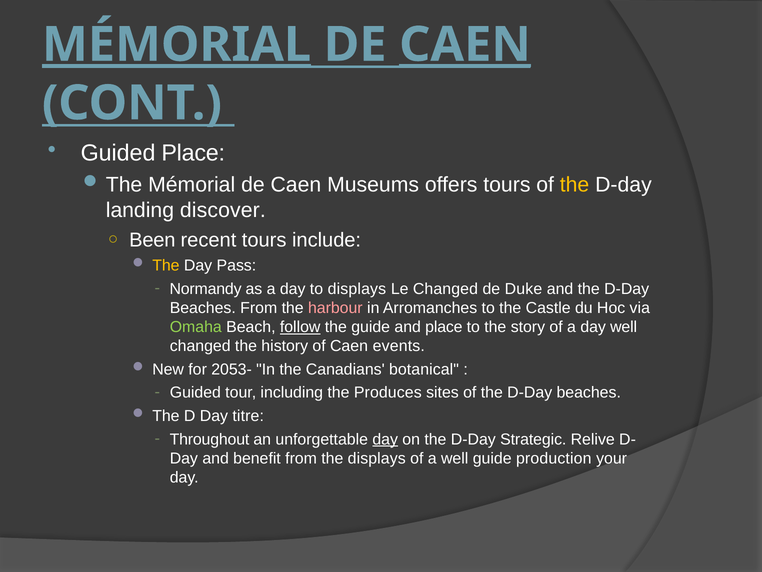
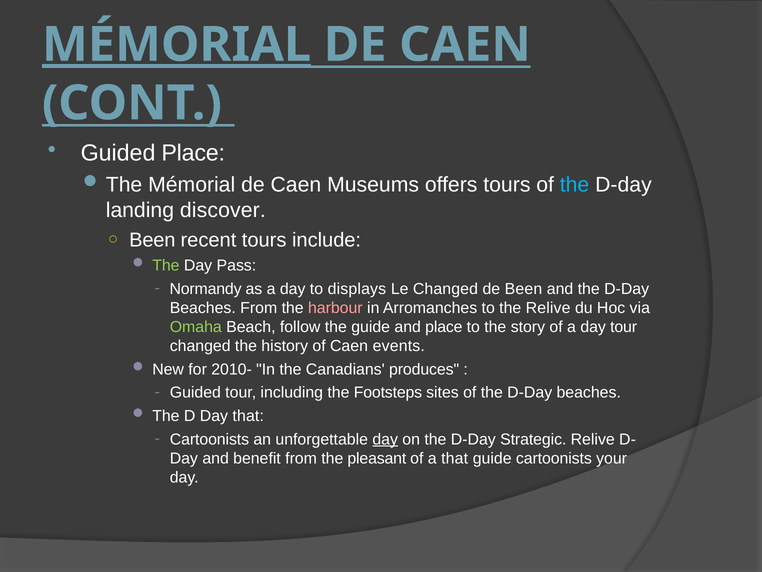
CAEN at (465, 45) underline: present -> none
the at (575, 185) colour: yellow -> light blue
The at (166, 265) colour: yellow -> light green
de Duke: Duke -> Been
the Castle: Castle -> Relive
follow underline: present -> none
day well: well -> tour
2053-: 2053- -> 2010-
botanical: botanical -> produces
Produces: Produces -> Footsteps
Day titre: titre -> that
Throughout at (209, 439): Throughout -> Cartoonists
the displays: displays -> pleasant
a well: well -> that
guide production: production -> cartoonists
